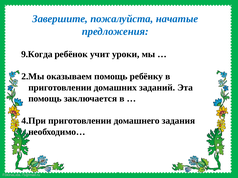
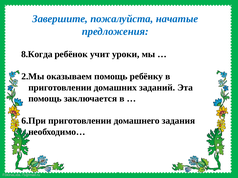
9.Когда: 9.Когда -> 8.Когда
4.При: 4.При -> 6.При
